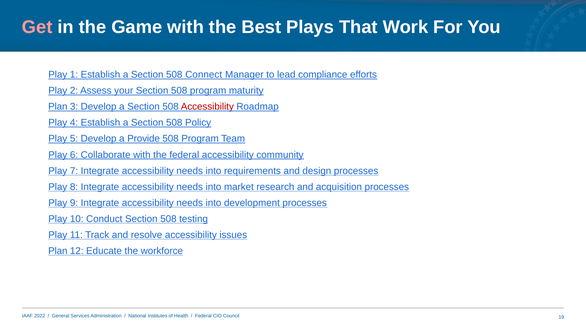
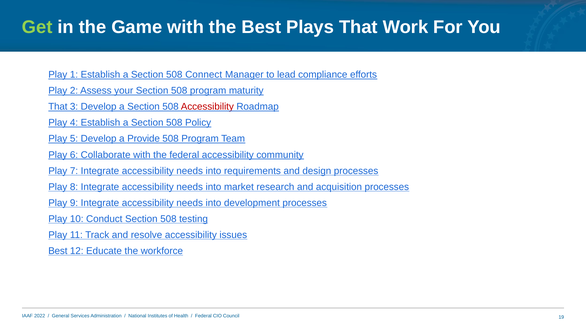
Get colour: pink -> light green
Plan at (58, 107): Plan -> That
Plan at (58, 251): Plan -> Best
